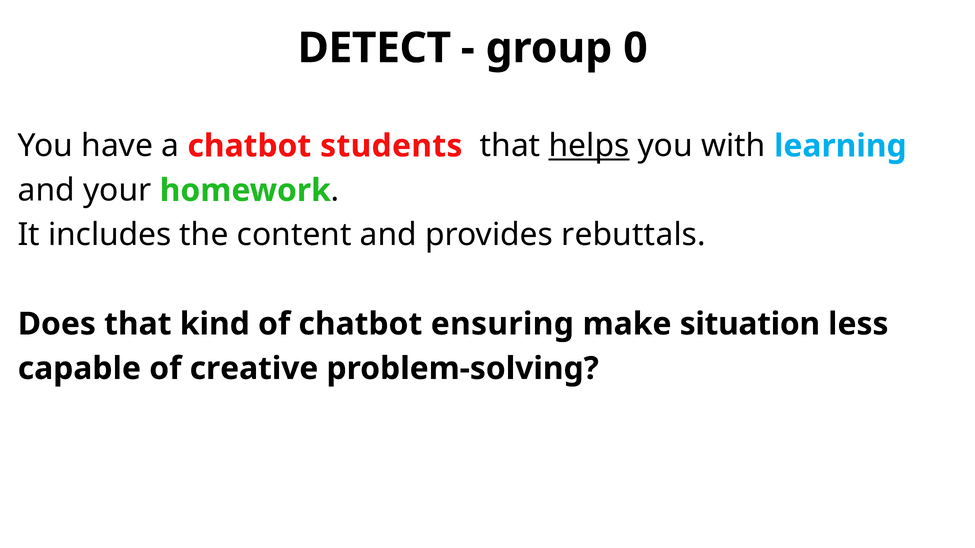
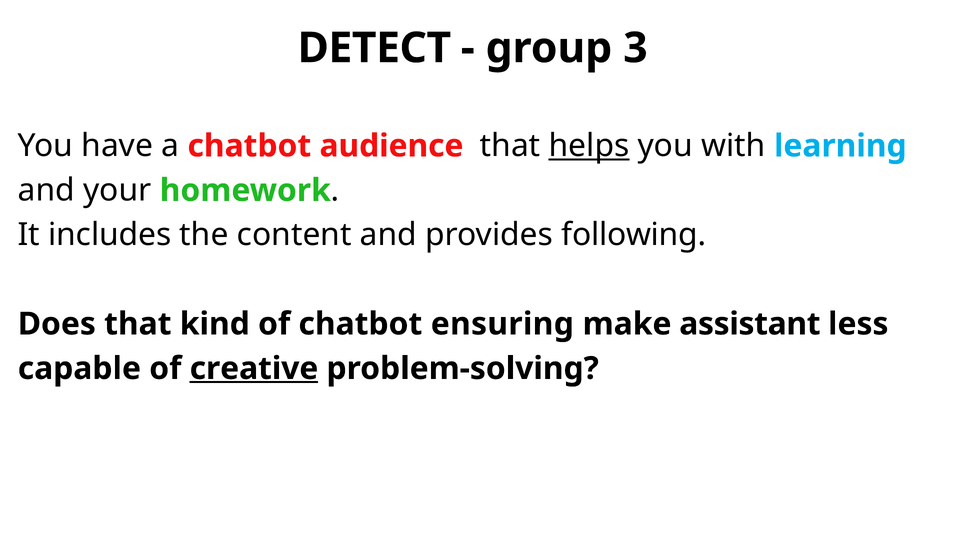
0: 0 -> 3
students: students -> audience
rebuttals: rebuttals -> following
situation: situation -> assistant
creative underline: none -> present
